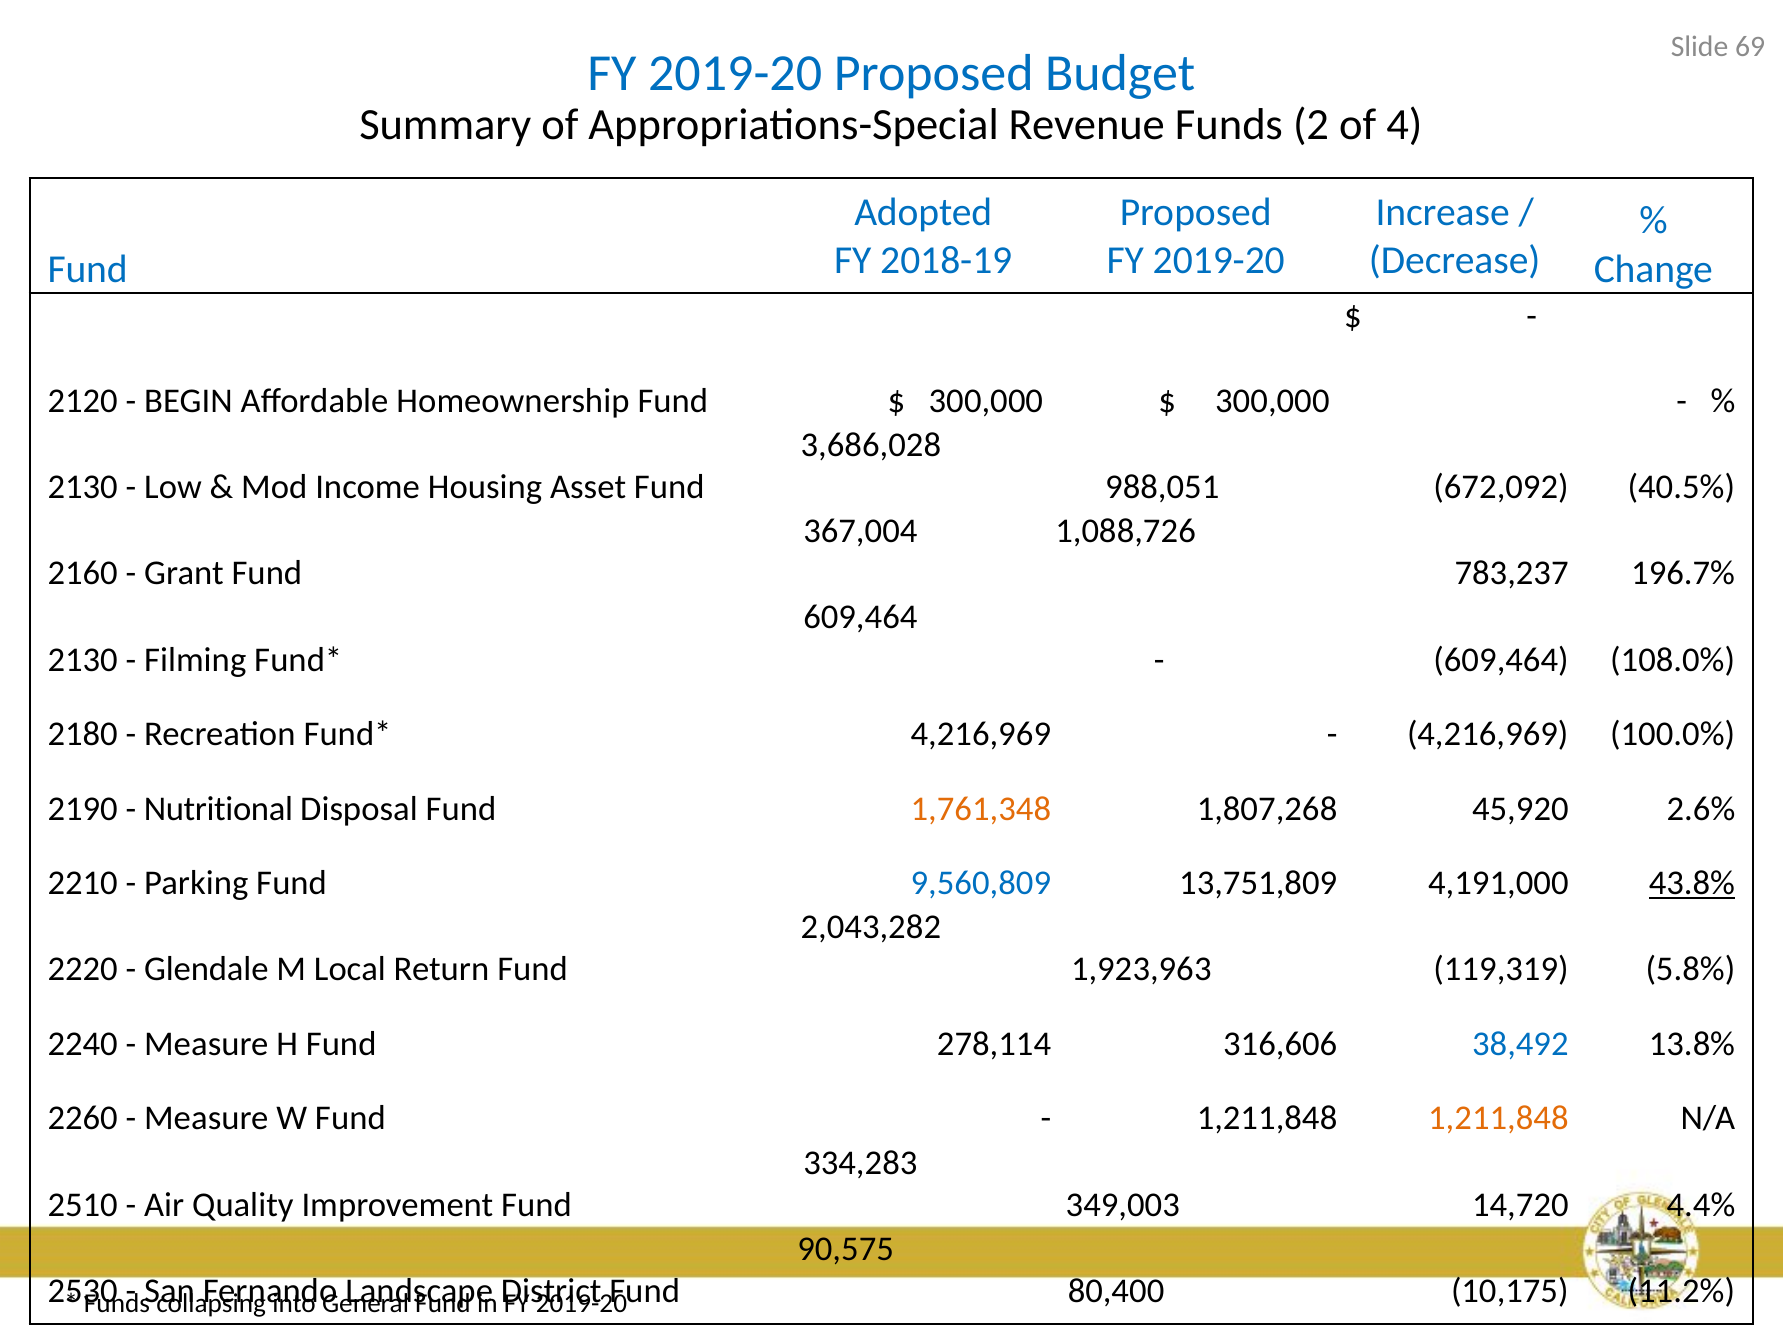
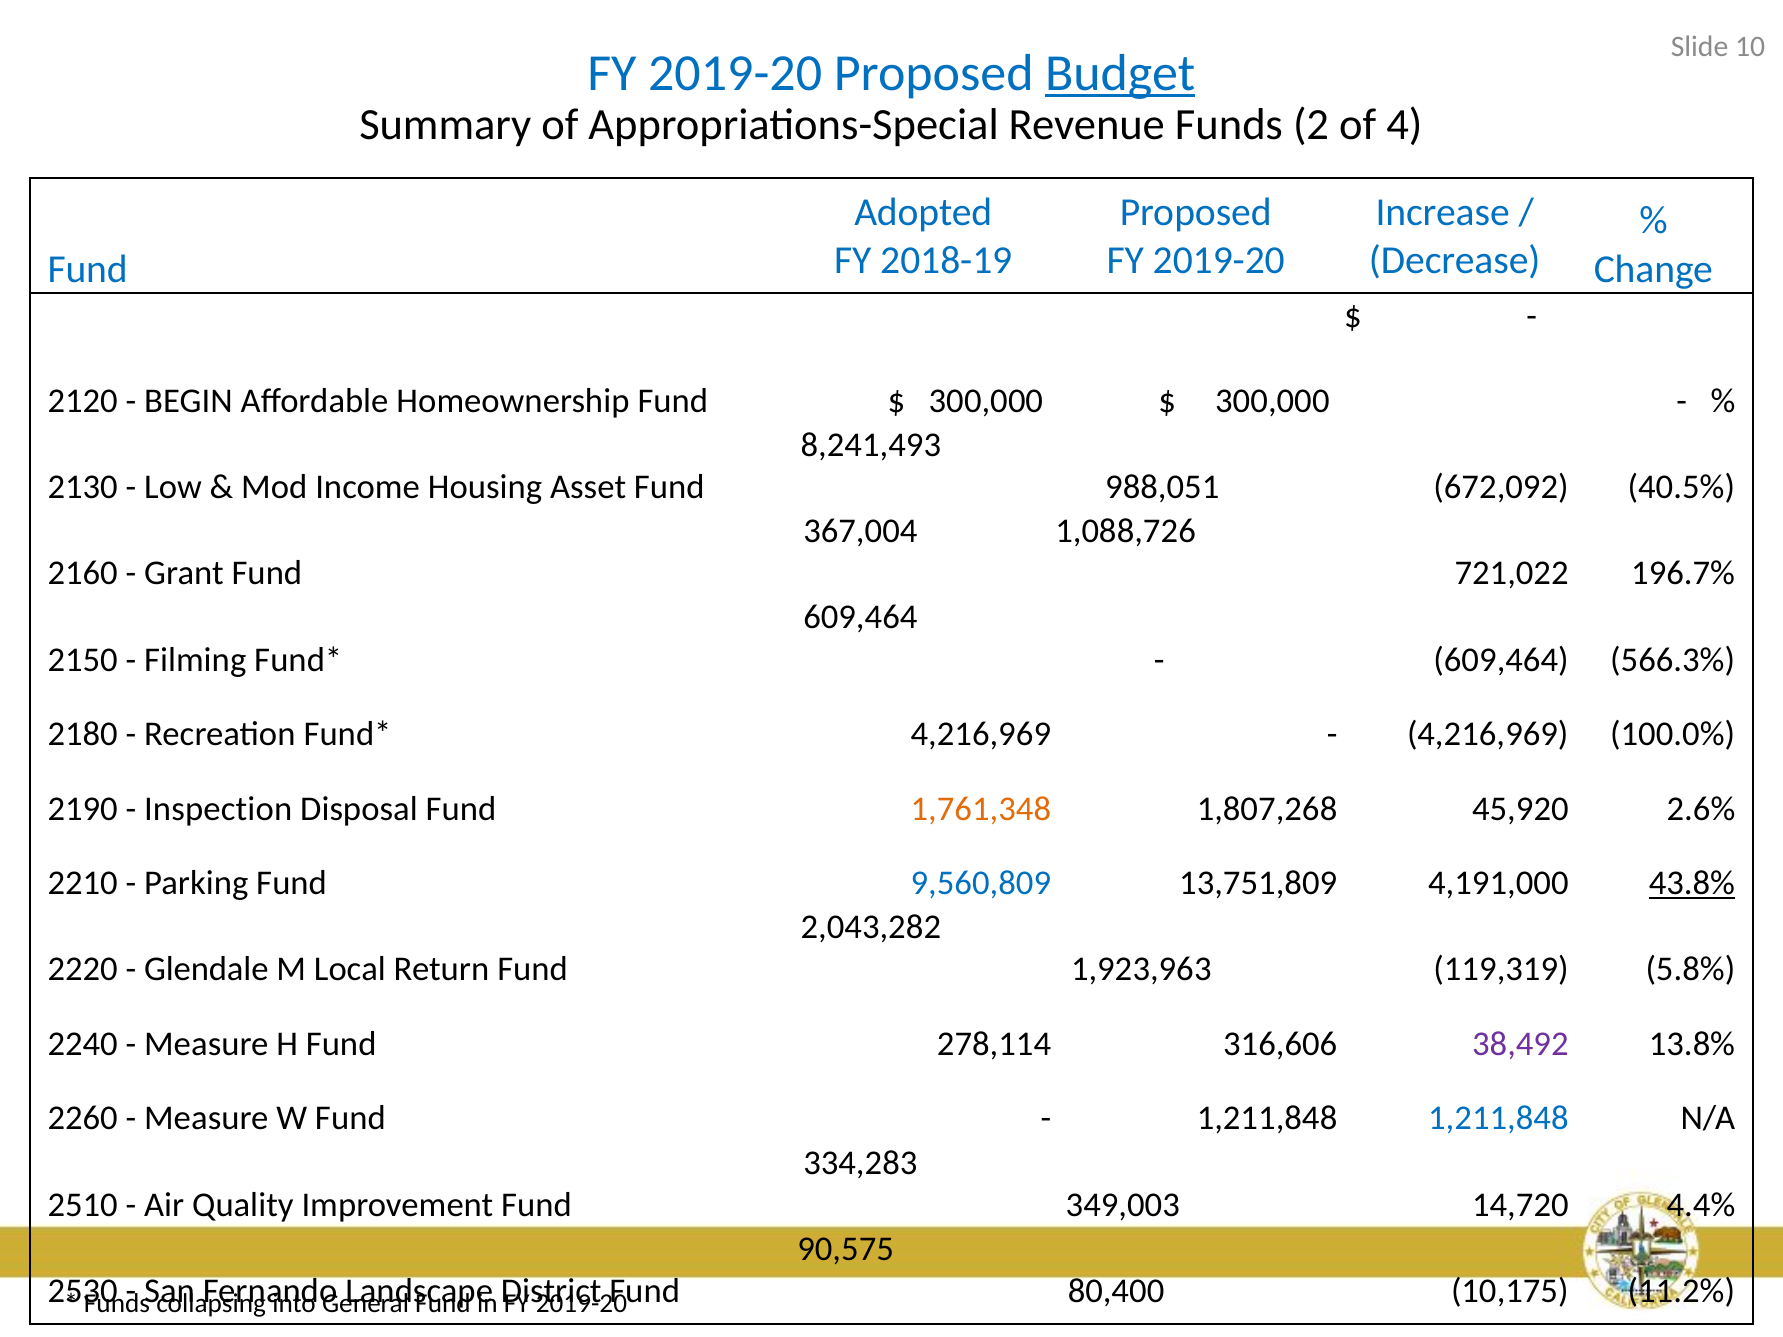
69: 69 -> 10
Budget underline: none -> present
3,686,028: 3,686,028 -> 8,241,493
783,237: 783,237 -> 721,022
2130 at (83, 660): 2130 -> 2150
108.0%: 108.0% -> 566.3%
Nutritional: Nutritional -> Inspection
38,492 colour: blue -> purple
1,211,848 at (1498, 1119) colour: orange -> blue
